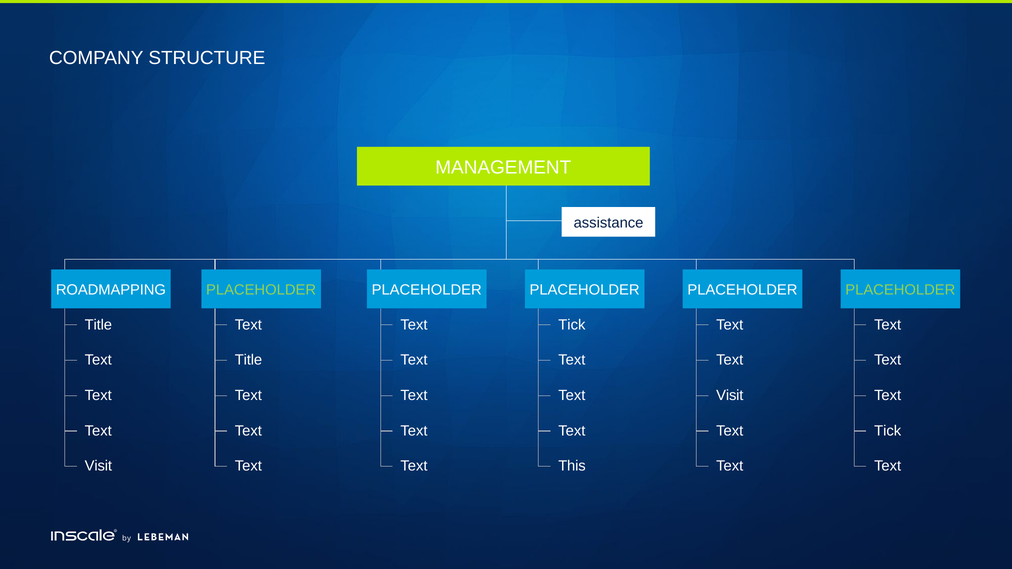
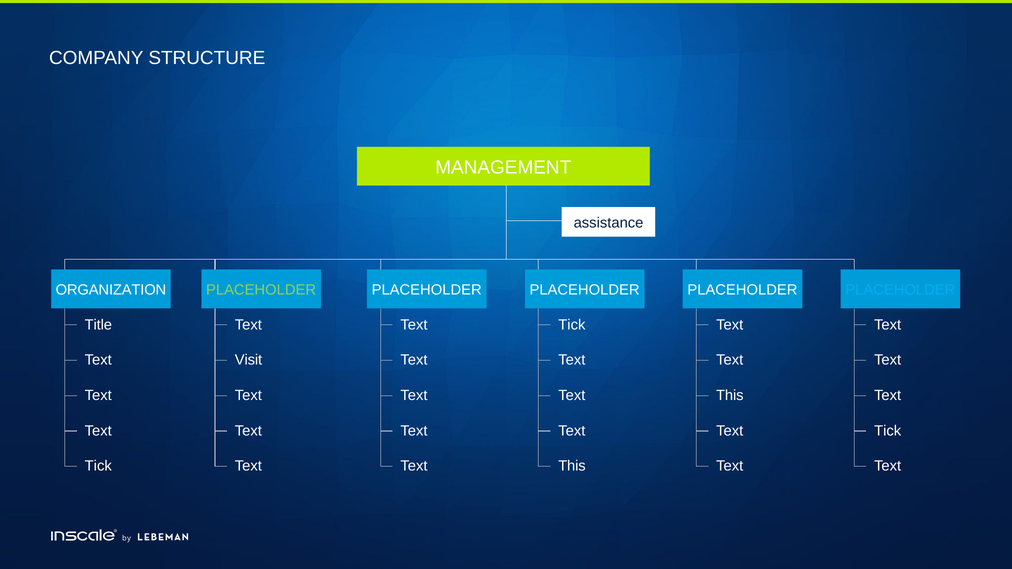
ROADMAPPING: ROADMAPPING -> ORGANIZATION
PLACEHOLDER at (900, 290) colour: light green -> light blue
Title at (248, 360): Title -> Visit
Visit at (730, 396): Visit -> This
Visit at (98, 466): Visit -> Tick
